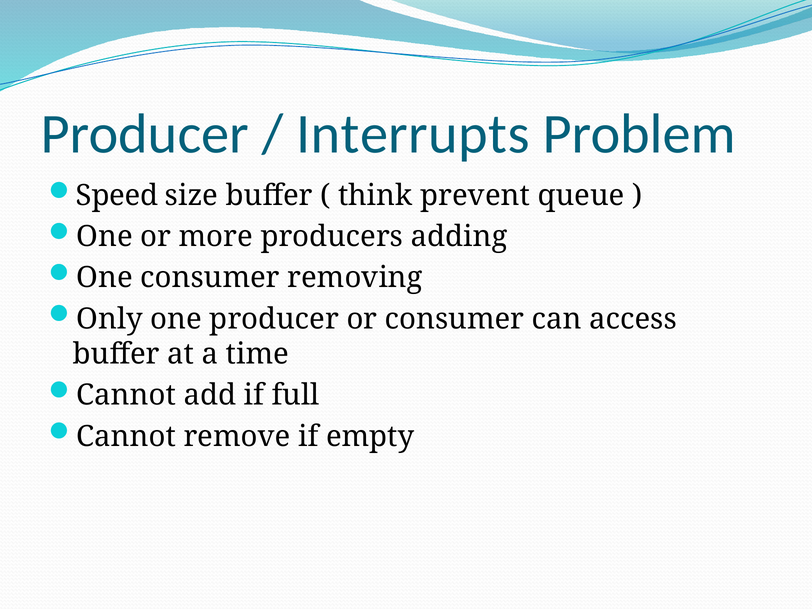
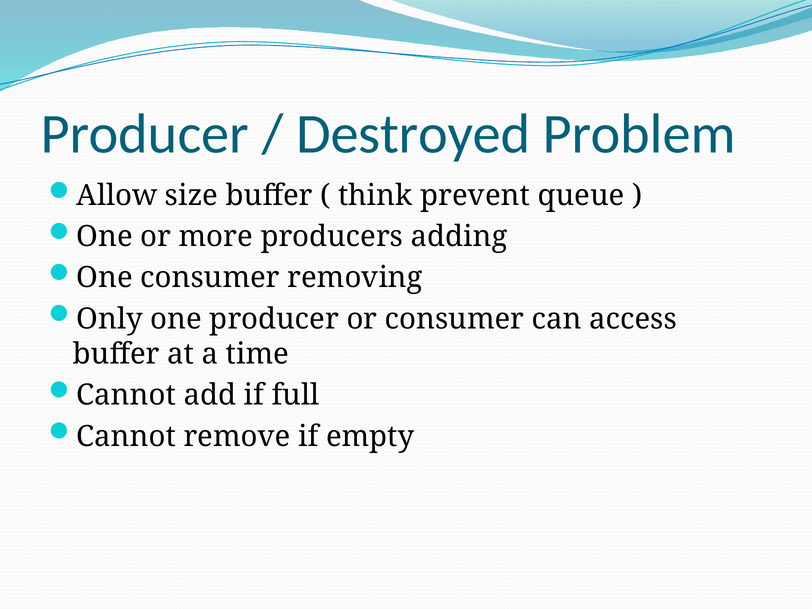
Interrupts: Interrupts -> Destroyed
Speed: Speed -> Allow
